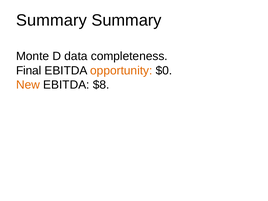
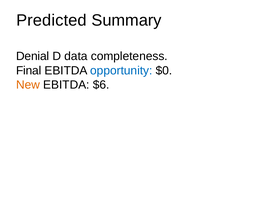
Summary at (51, 20): Summary -> Predicted
Monte: Monte -> Denial
opportunity colour: orange -> blue
$8: $8 -> $6
